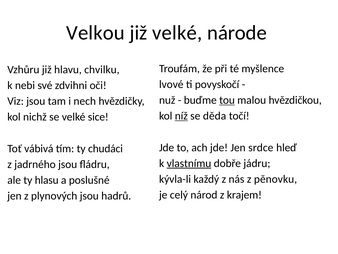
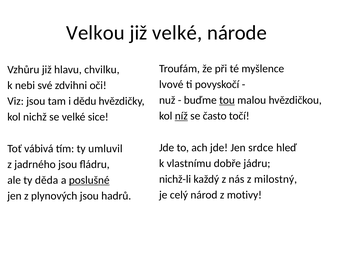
nech: nech -> dědu
děda: děda -> často
chudáci: chudáci -> umluvil
vlastnímu underline: present -> none
kývla-li: kývla-li -> nichž-li
pěnovku: pěnovku -> milostný
hlasu: hlasu -> děda
poslušné underline: none -> present
krajem: krajem -> motivy
